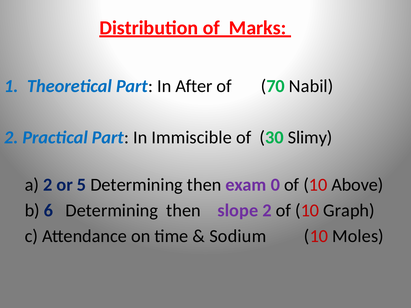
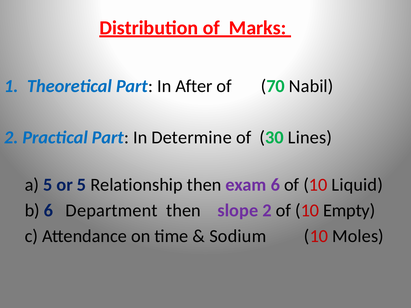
Immiscible: Immiscible -> Determine
Slimy: Slimy -> Lines
a 2: 2 -> 5
5 Determining: Determining -> Relationship
exam 0: 0 -> 6
Above: Above -> Liquid
6 Determining: Determining -> Department
Graph: Graph -> Empty
